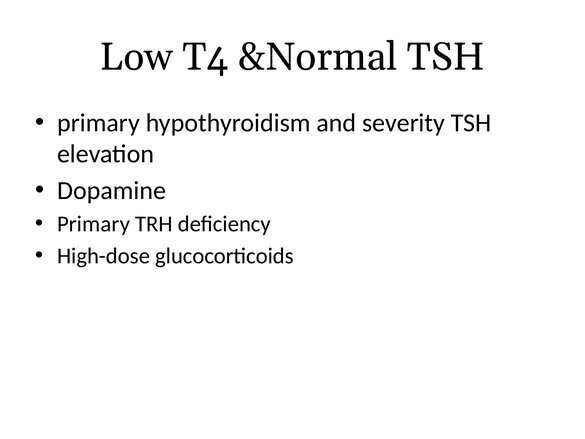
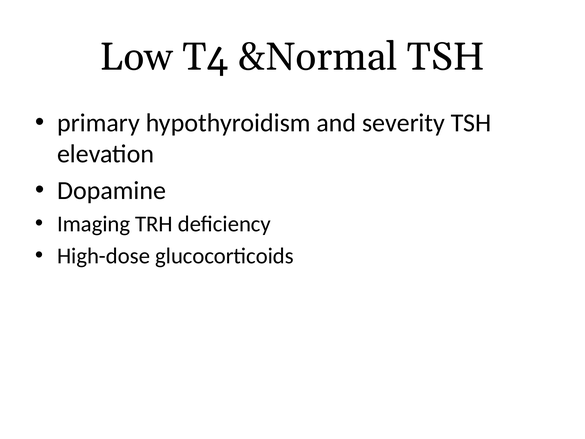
Primary at (94, 224): Primary -> Imaging
